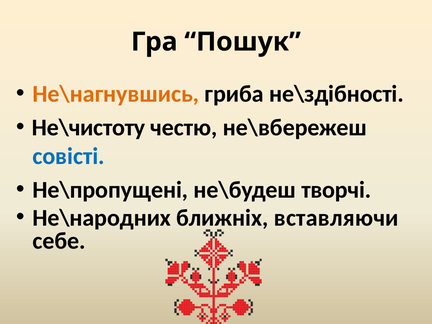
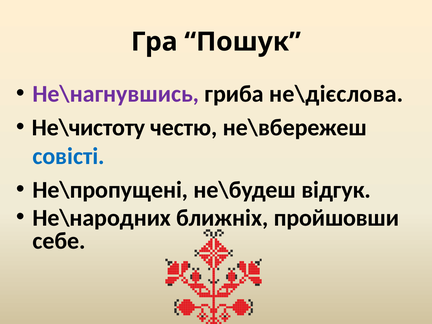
Не\нагнувшись colour: orange -> purple
не\здібності: не\здібності -> не\дієслова
творчі: творчі -> відгук
вставляючи: вставляючи -> пройшовши
